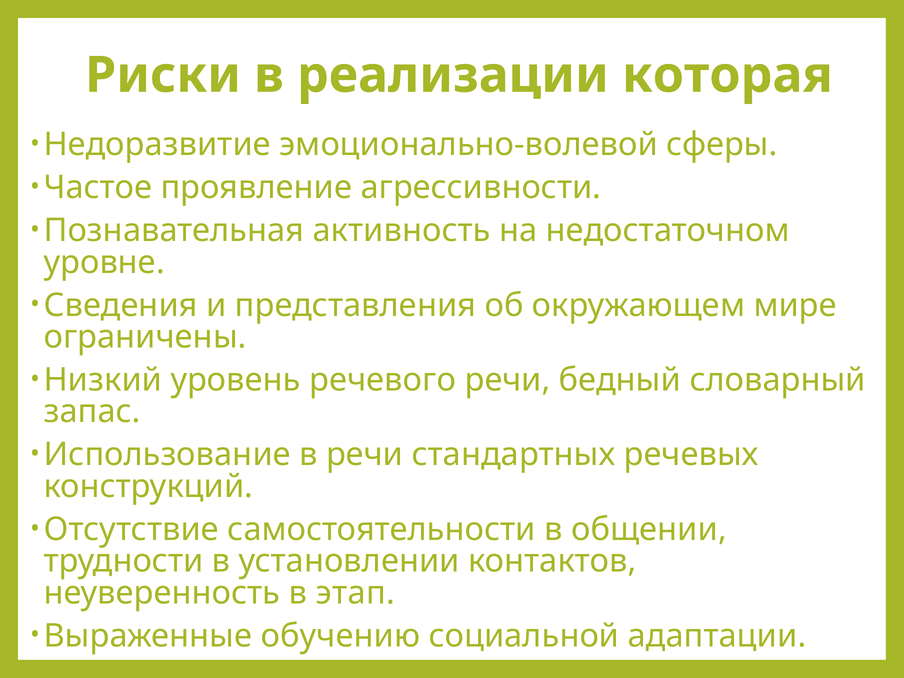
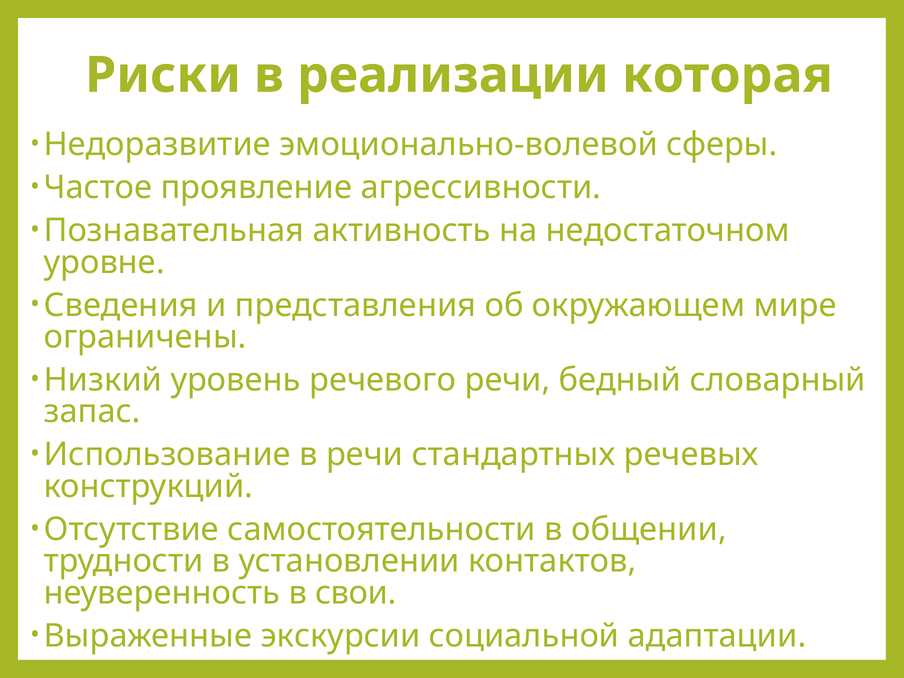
этап: этап -> свои
обучению: обучению -> экскурсии
